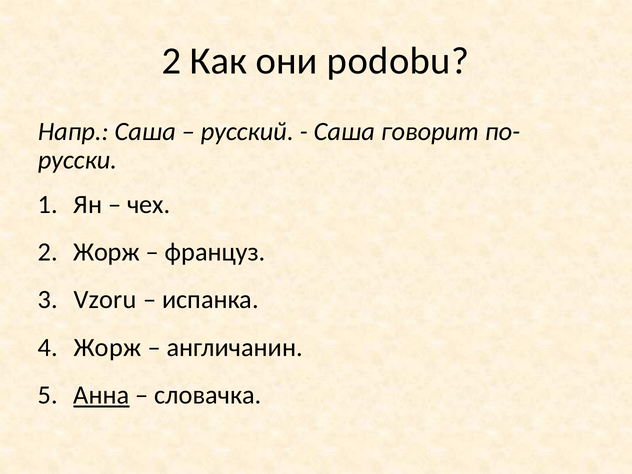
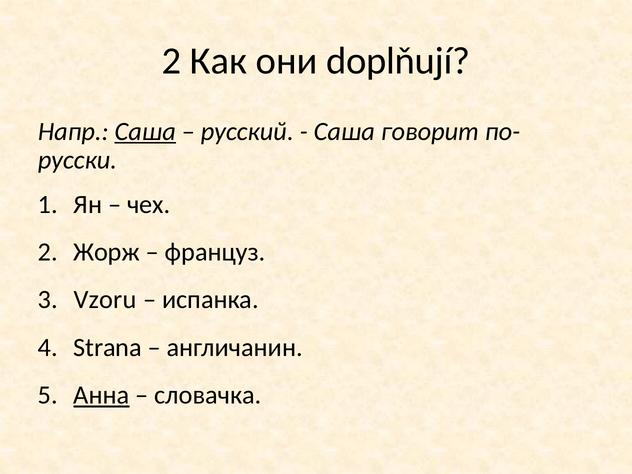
podobu: podobu -> doplňují
Саша at (145, 131) underline: none -> present
Жорж at (107, 347): Жорж -> Strana
